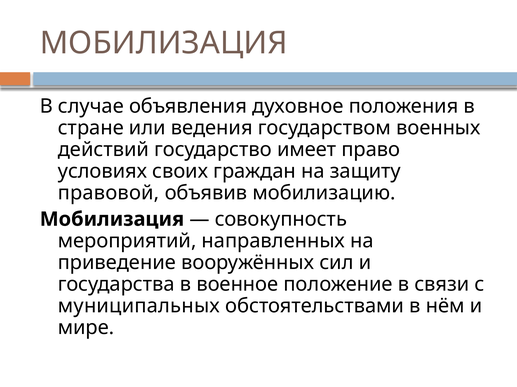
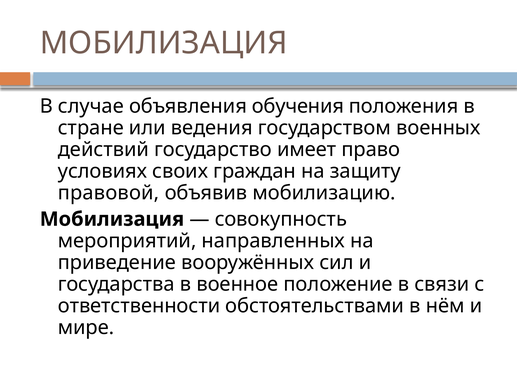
духовное: духовное -> обучения
муниципальных: муниципальных -> ответственности
